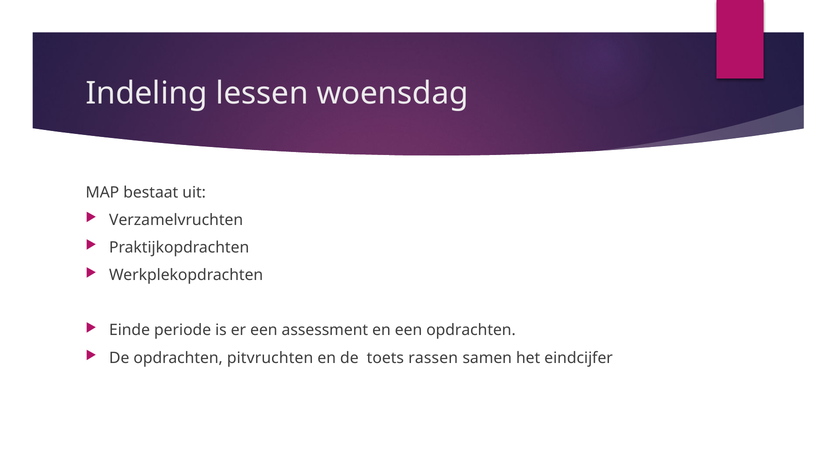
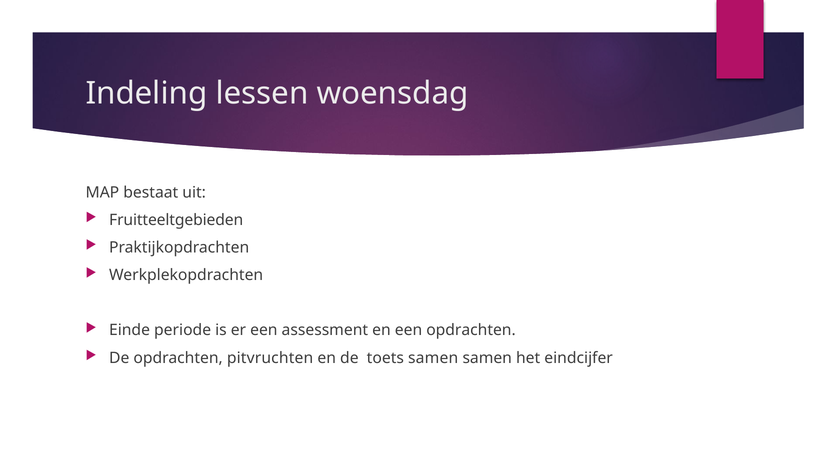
Verzamelvruchten: Verzamelvruchten -> Fruitteeltgebieden
toets rassen: rassen -> samen
